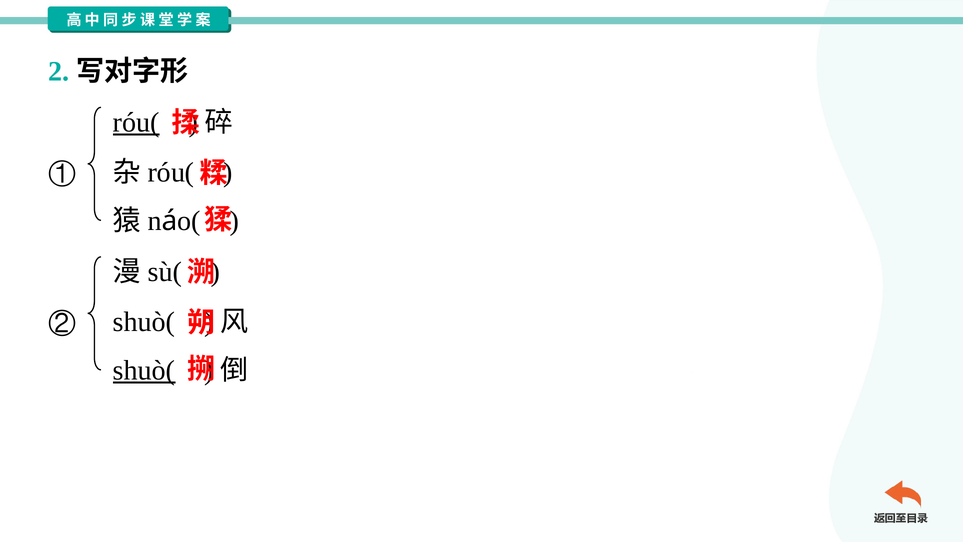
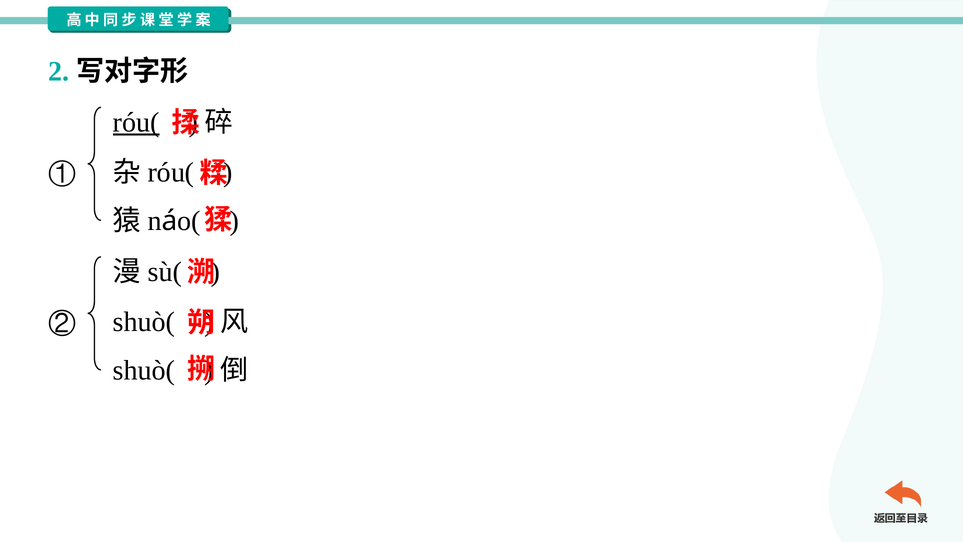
shuò( at (144, 370) underline: present -> none
